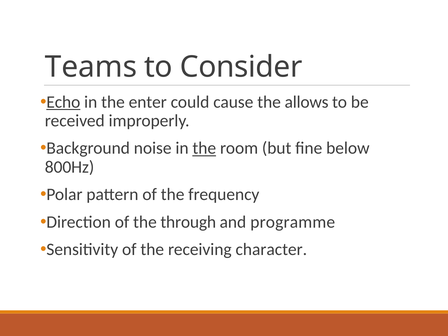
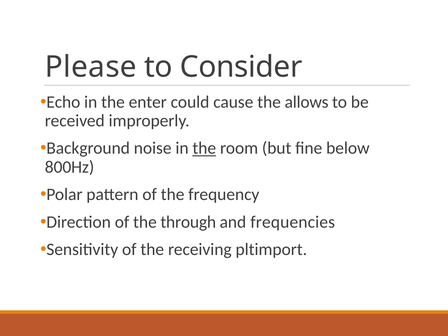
Teams: Teams -> Please
Echo underline: present -> none
programme: programme -> frequencies
character: character -> pltimport
